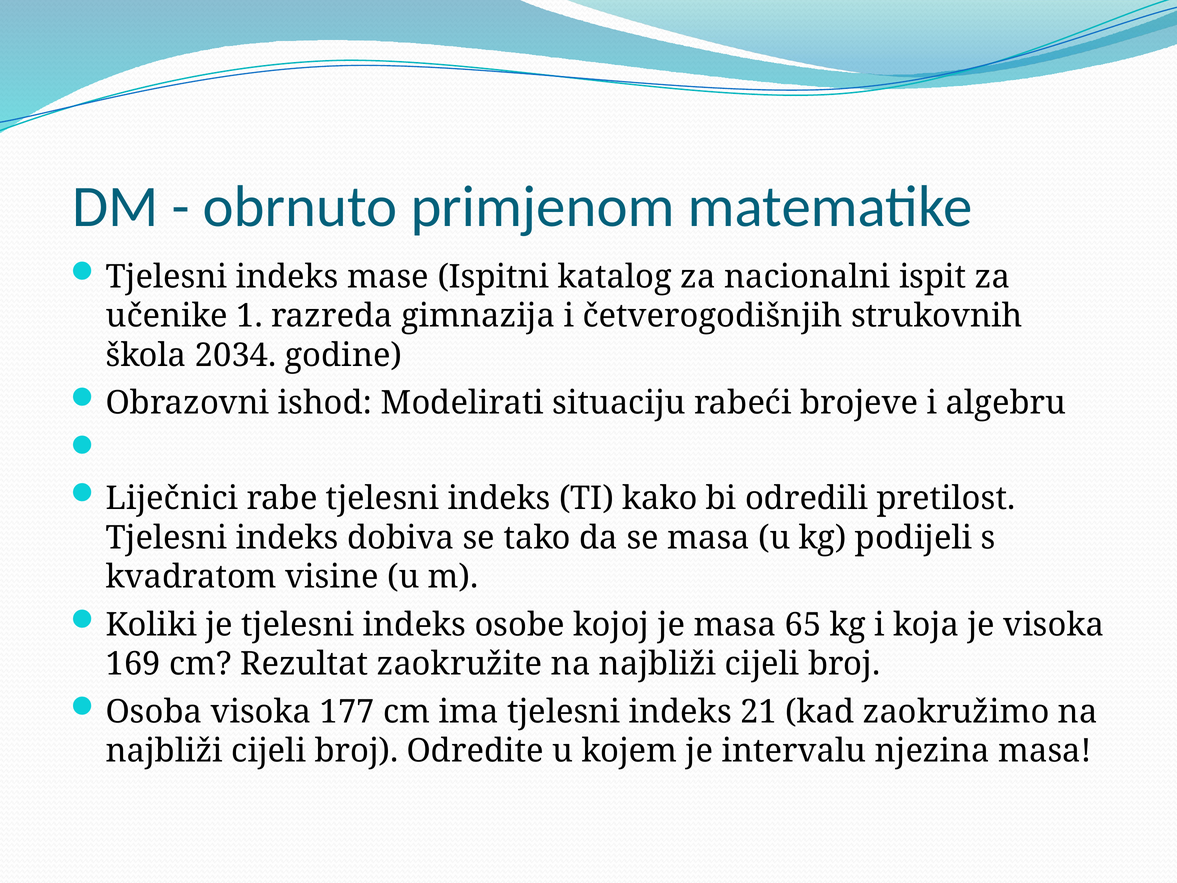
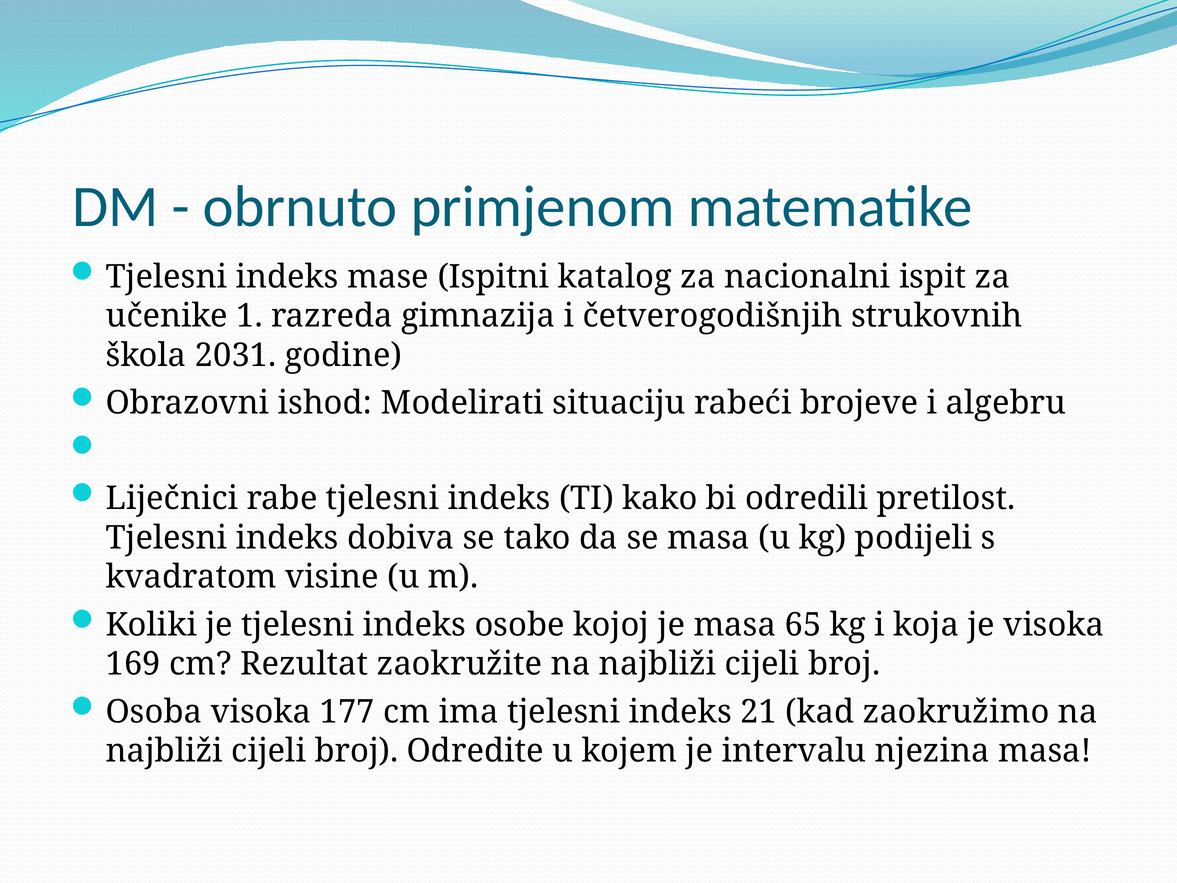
2034: 2034 -> 2031
